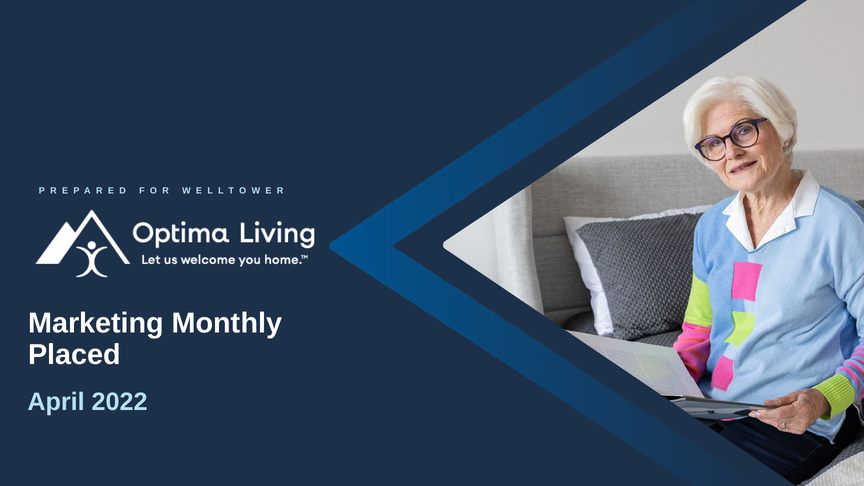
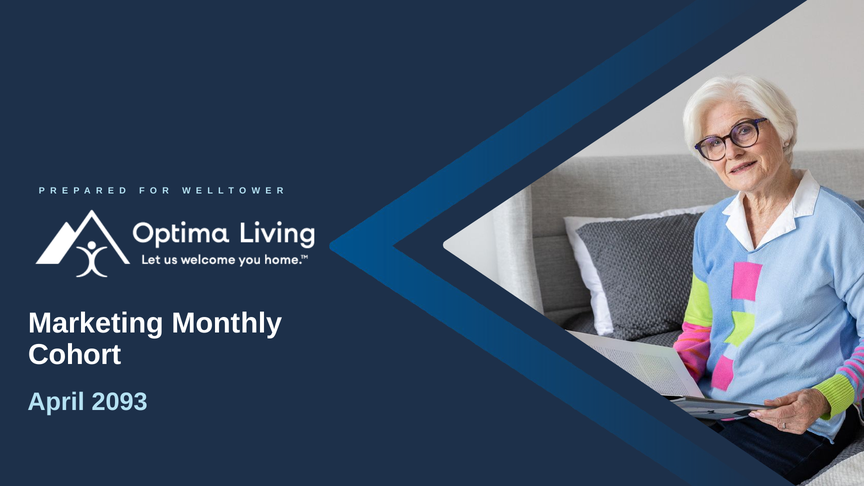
Placed: Placed -> Cohort
2022: 2022 -> 2093
